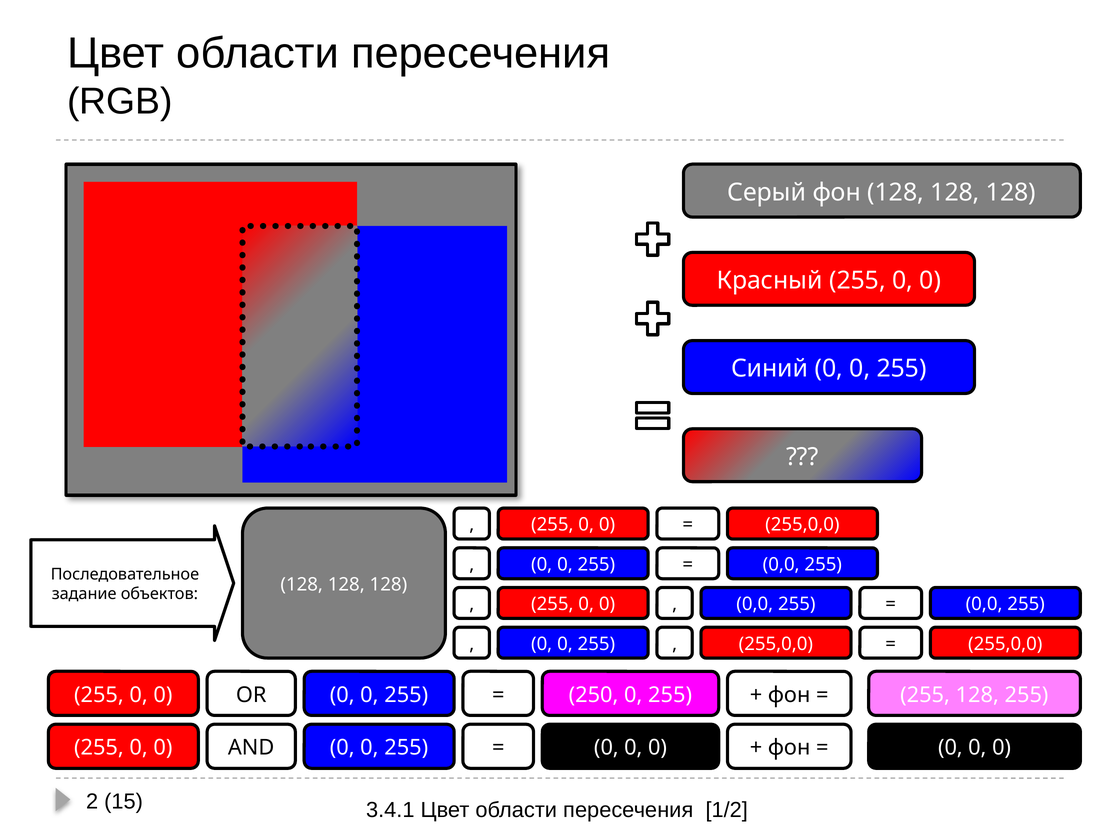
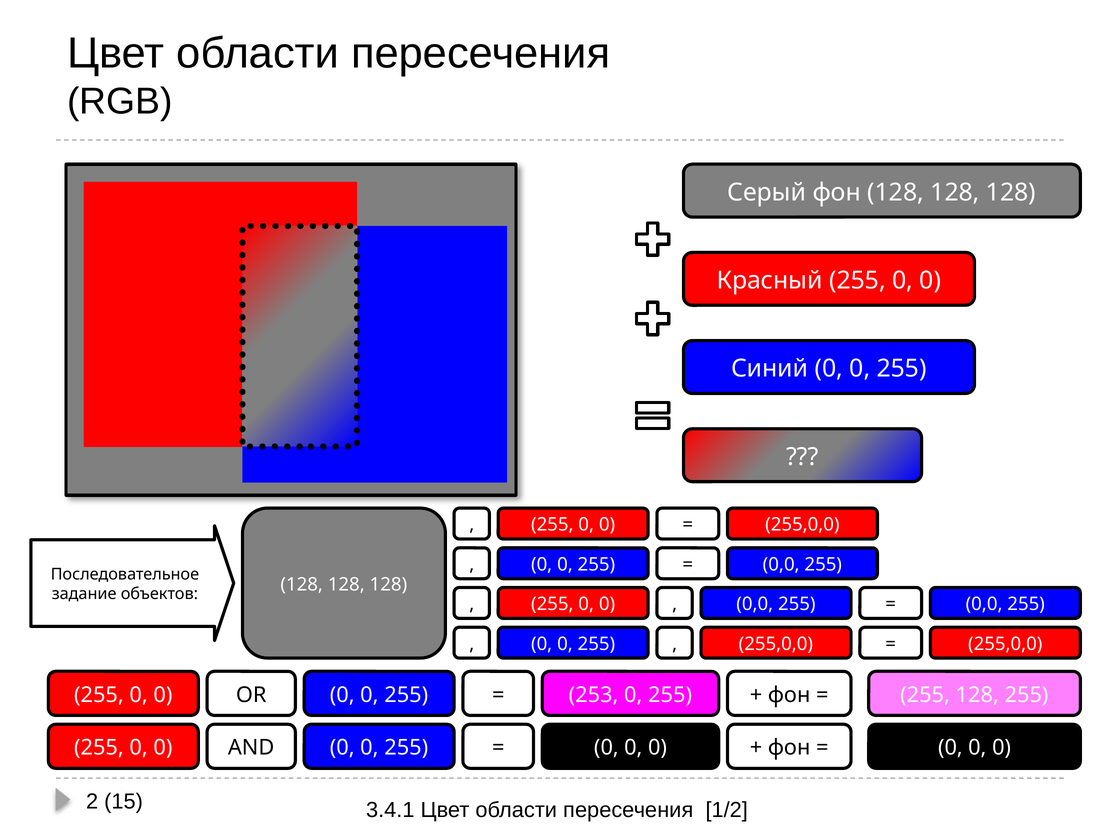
250: 250 -> 253
